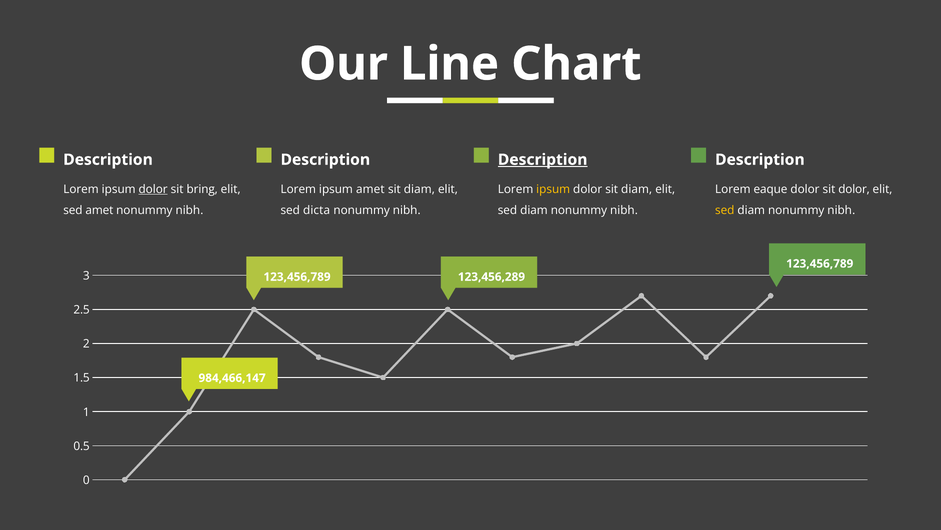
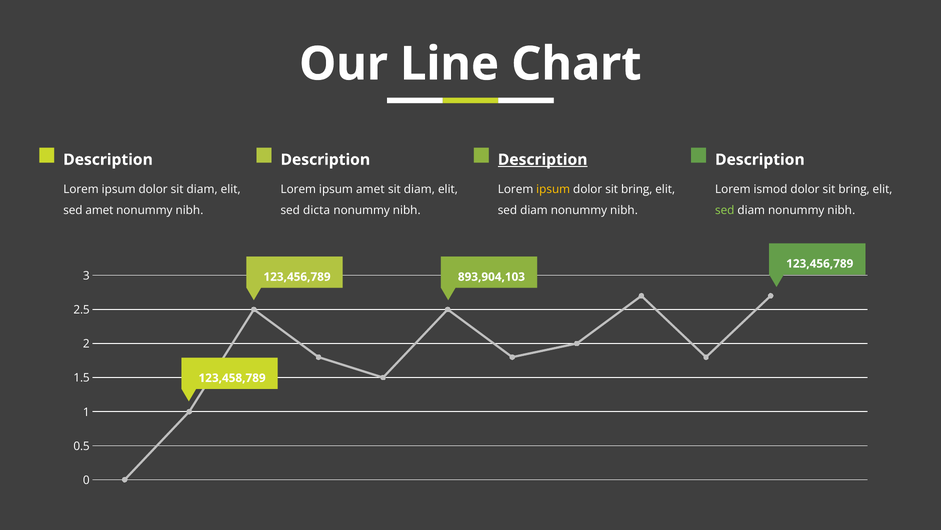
dolor at (153, 189) underline: present -> none
bring at (202, 189): bring -> diam
diam at (637, 189): diam -> bring
eaque: eaque -> ismod
dolor at (854, 189): dolor -> bring
sed at (725, 210) colour: yellow -> light green
123,456,289: 123,456,289 -> 893,904,103
984,466,147: 984,466,147 -> 123,458,789
